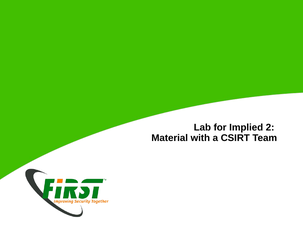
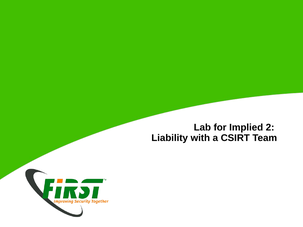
Material: Material -> Liability
